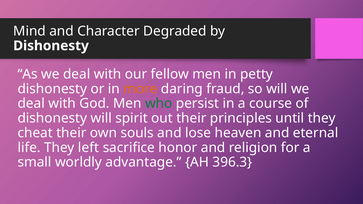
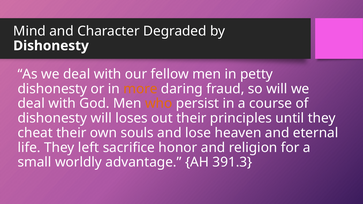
who colour: green -> orange
spirit: spirit -> loses
396.3: 396.3 -> 391.3
